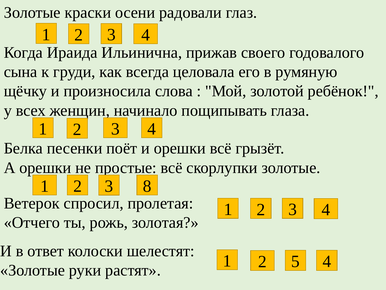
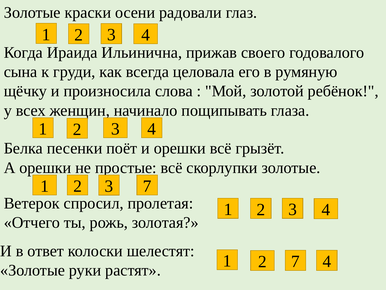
3 8: 8 -> 7
2 5: 5 -> 7
